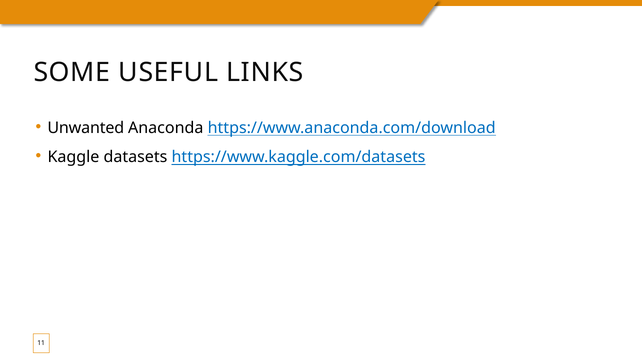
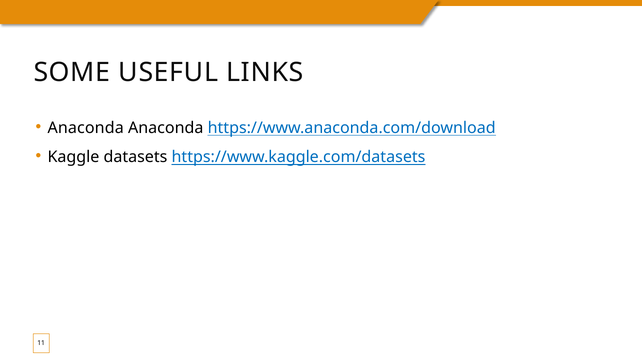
Unwanted at (86, 128): Unwanted -> Anaconda
